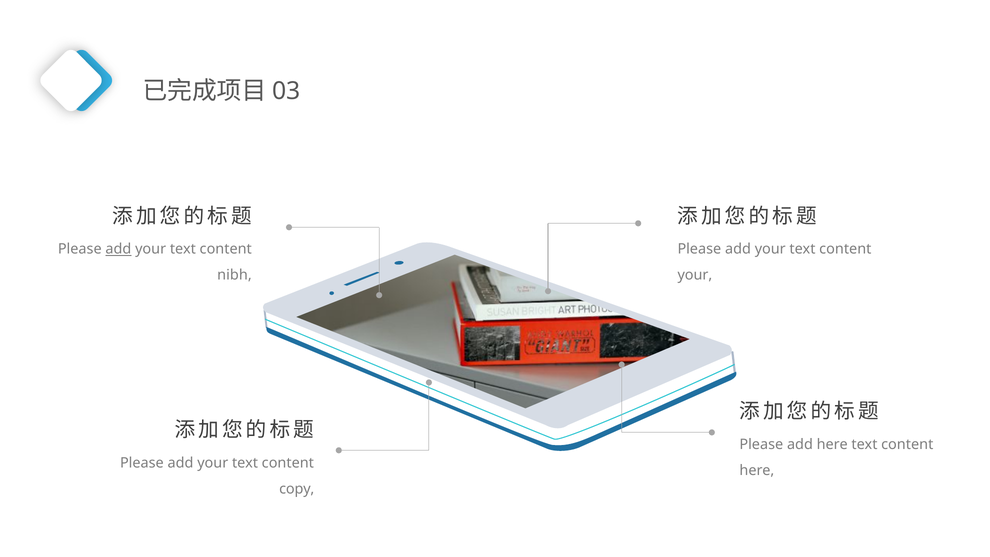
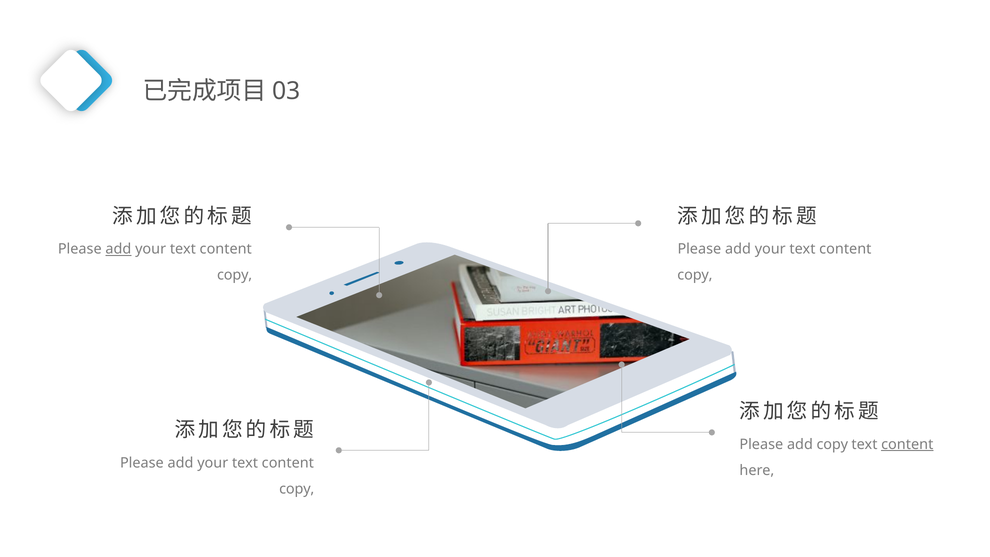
nibh at (235, 275): nibh -> copy
your at (695, 275): your -> copy
add here: here -> copy
content at (907, 444) underline: none -> present
